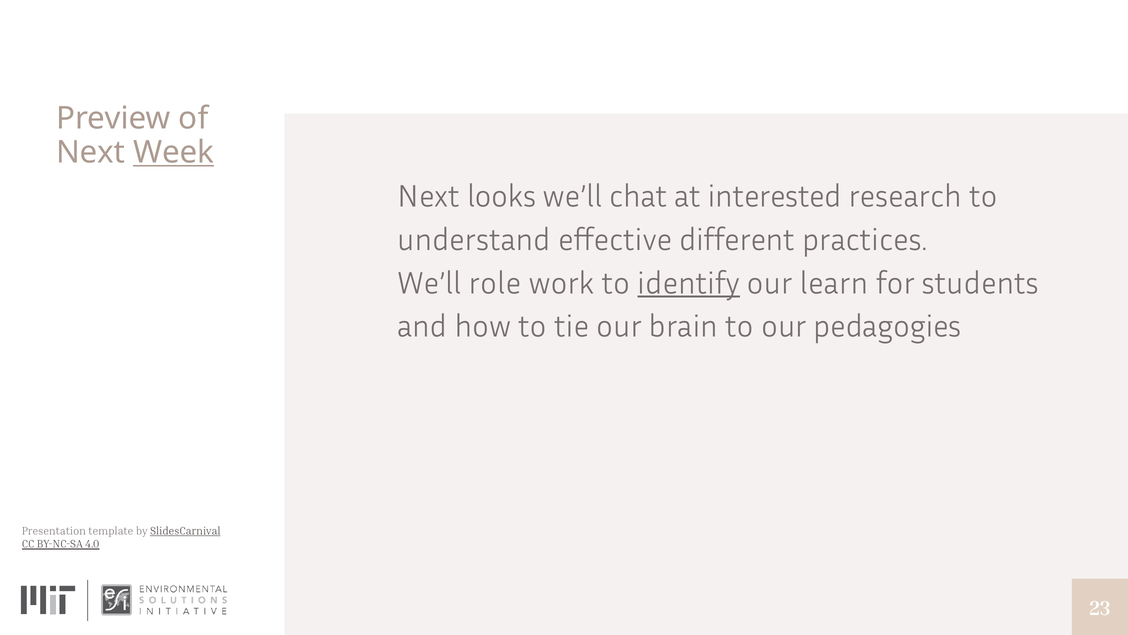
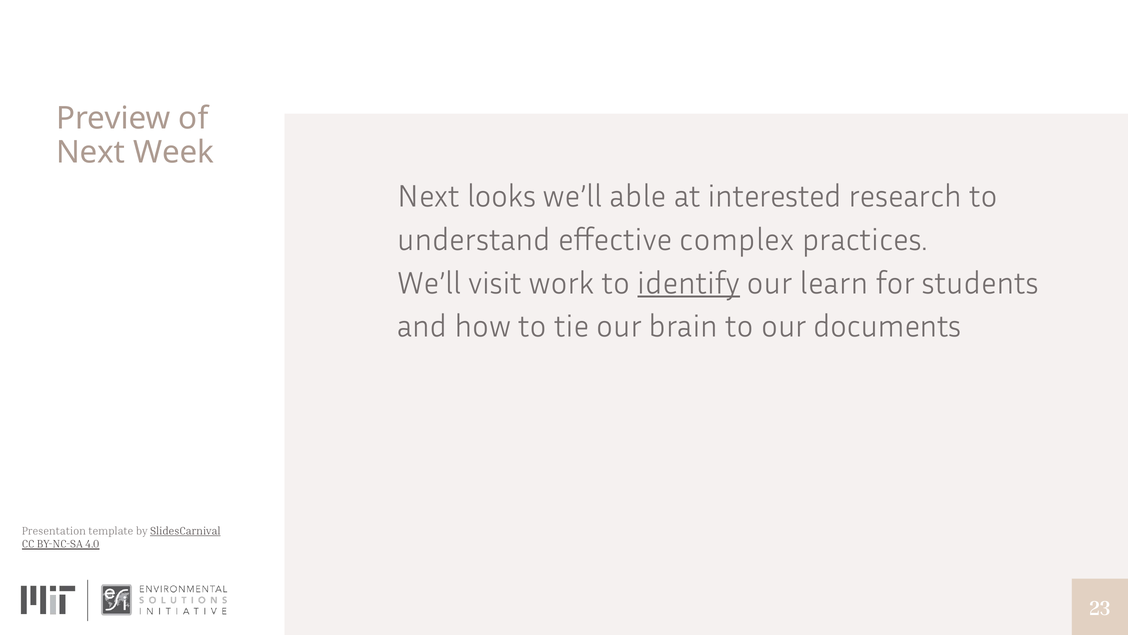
Week underline: present -> none
chat: chat -> able
different: different -> complex
role: role -> visit
pedagogies: pedagogies -> documents
